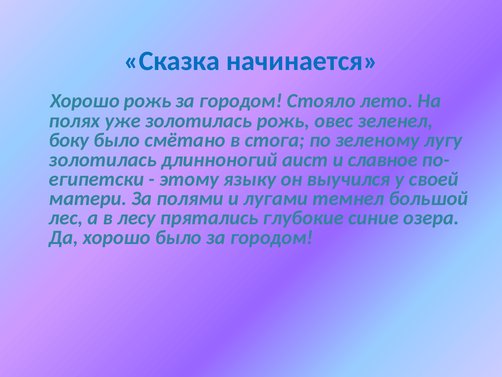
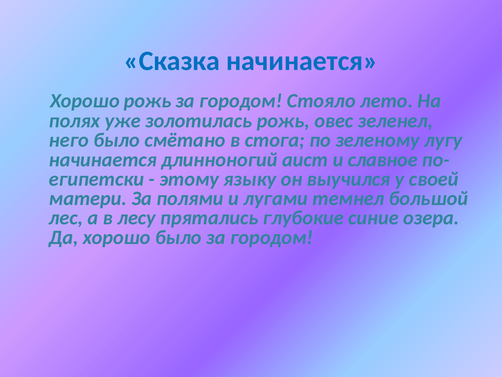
боку: боку -> него
золотилась at (103, 159): золотилась -> начинается
